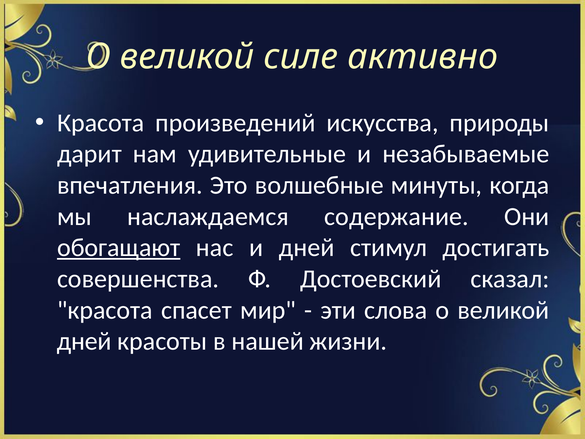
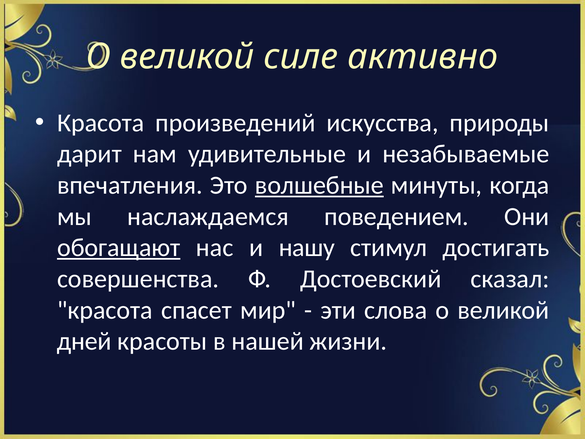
волшебные underline: none -> present
содержание: содержание -> поведением
и дней: дней -> нашу
